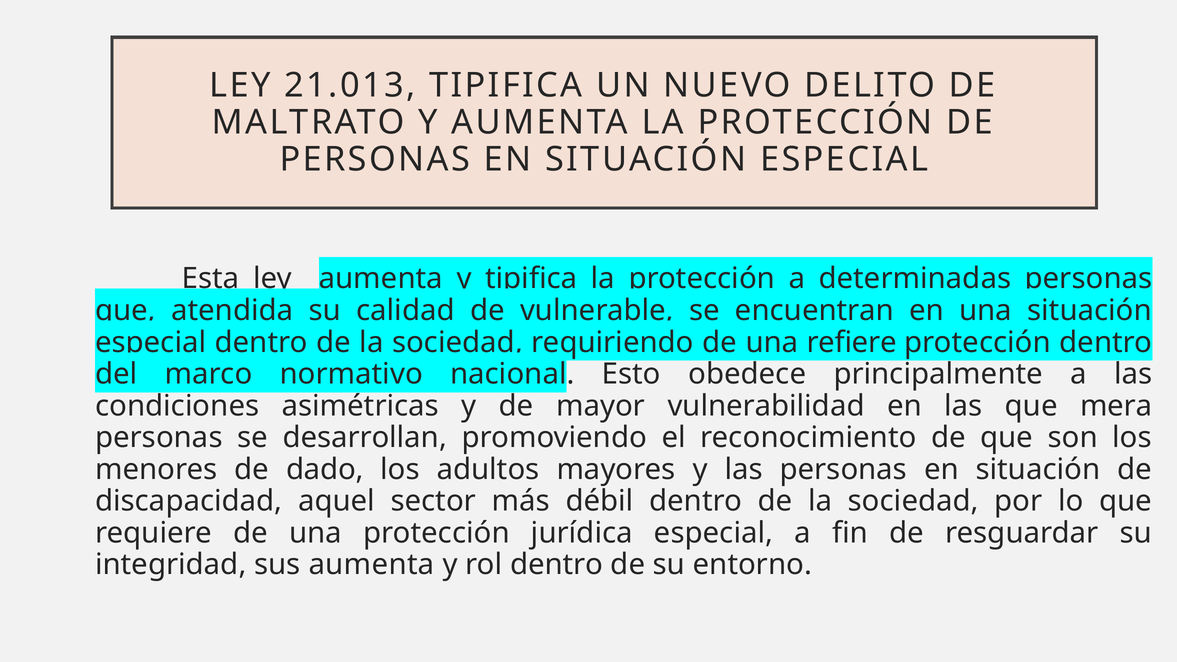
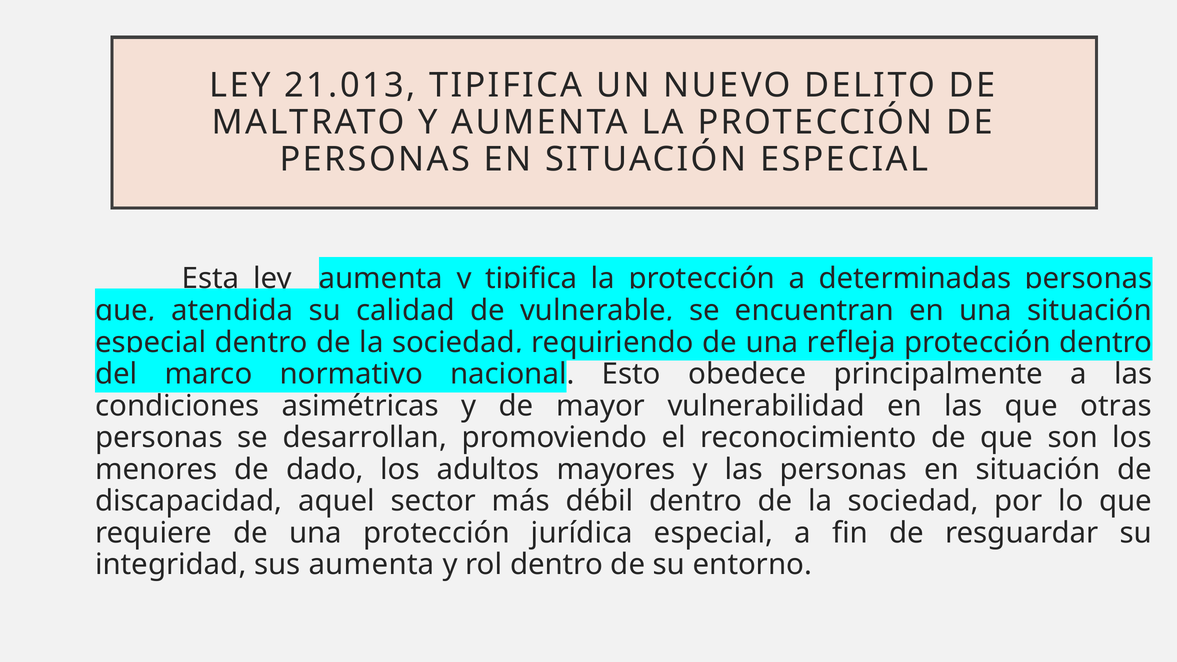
refiere: refiere -> refleja
mera: mera -> otras
